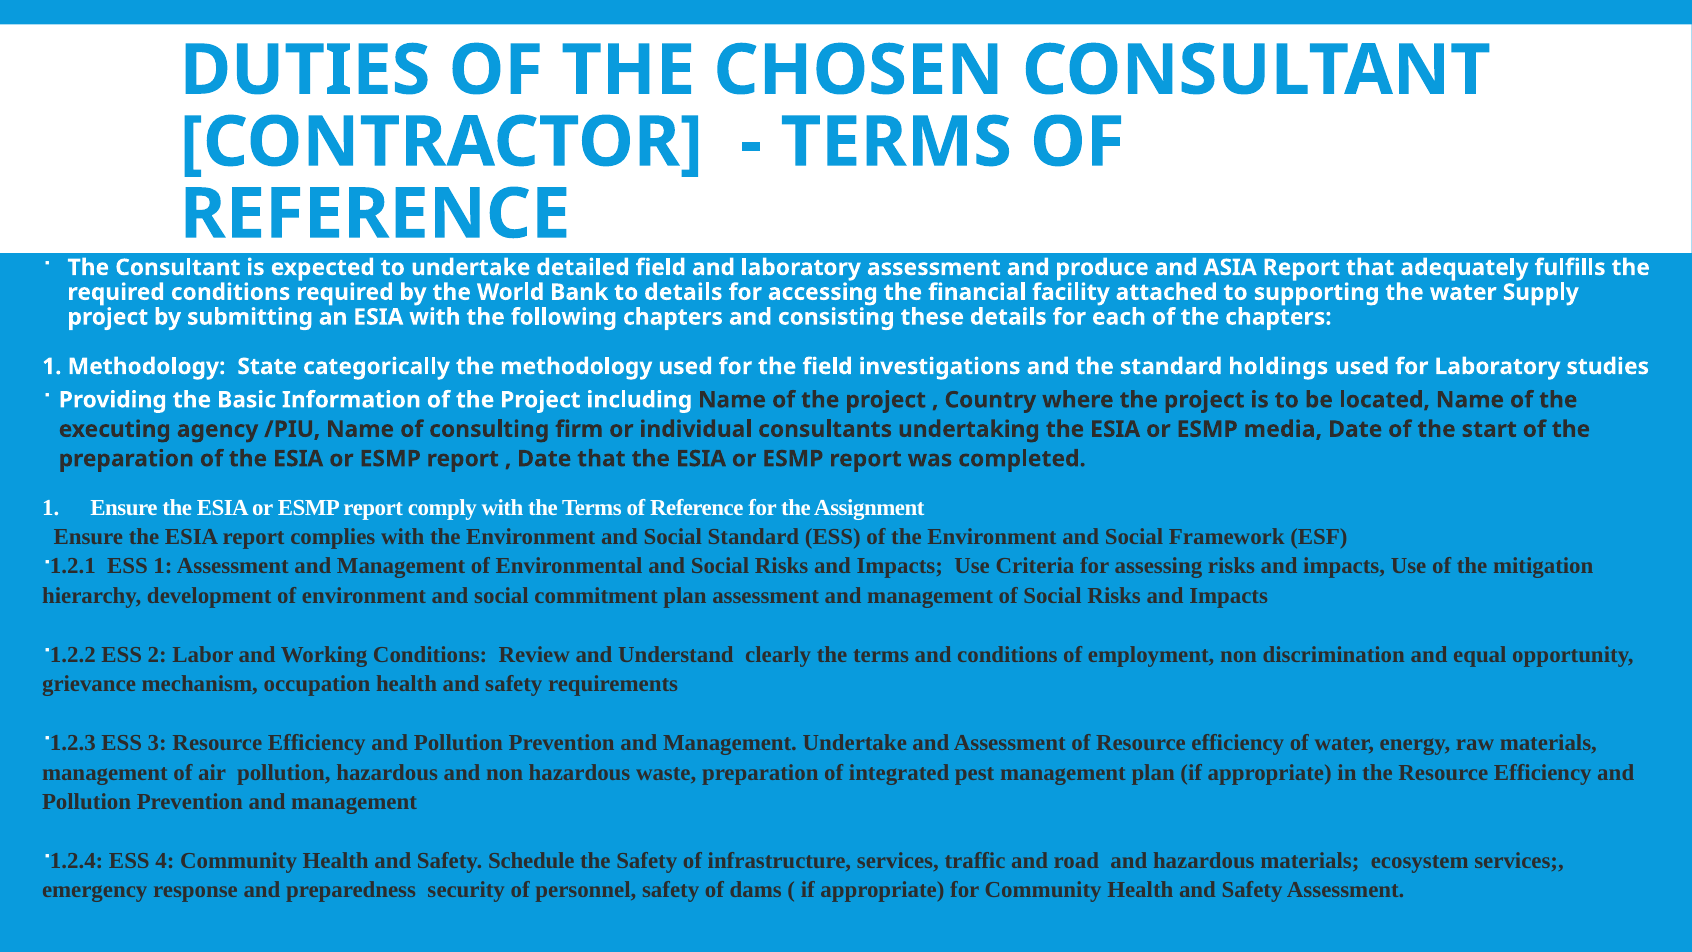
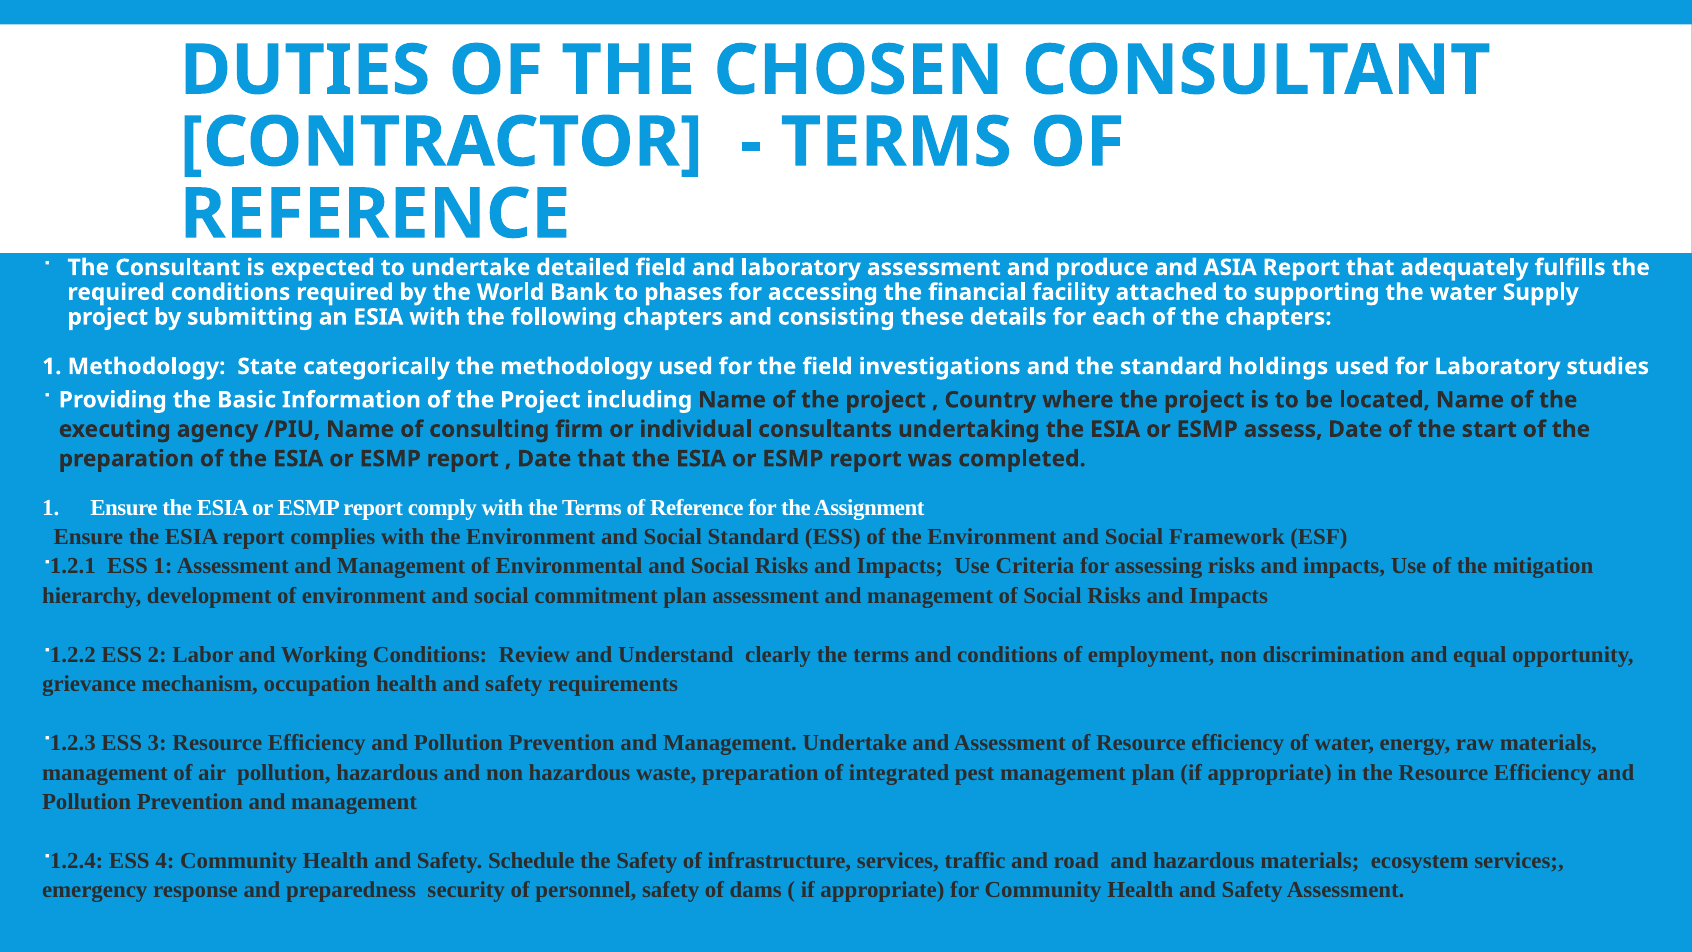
to details: details -> phases
media: media -> assess
